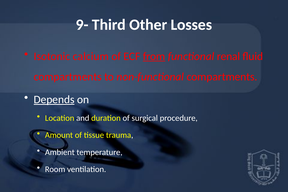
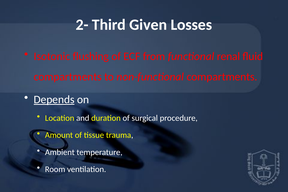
9-: 9- -> 2-
Other: Other -> Given
calcium: calcium -> flushing
from underline: present -> none
